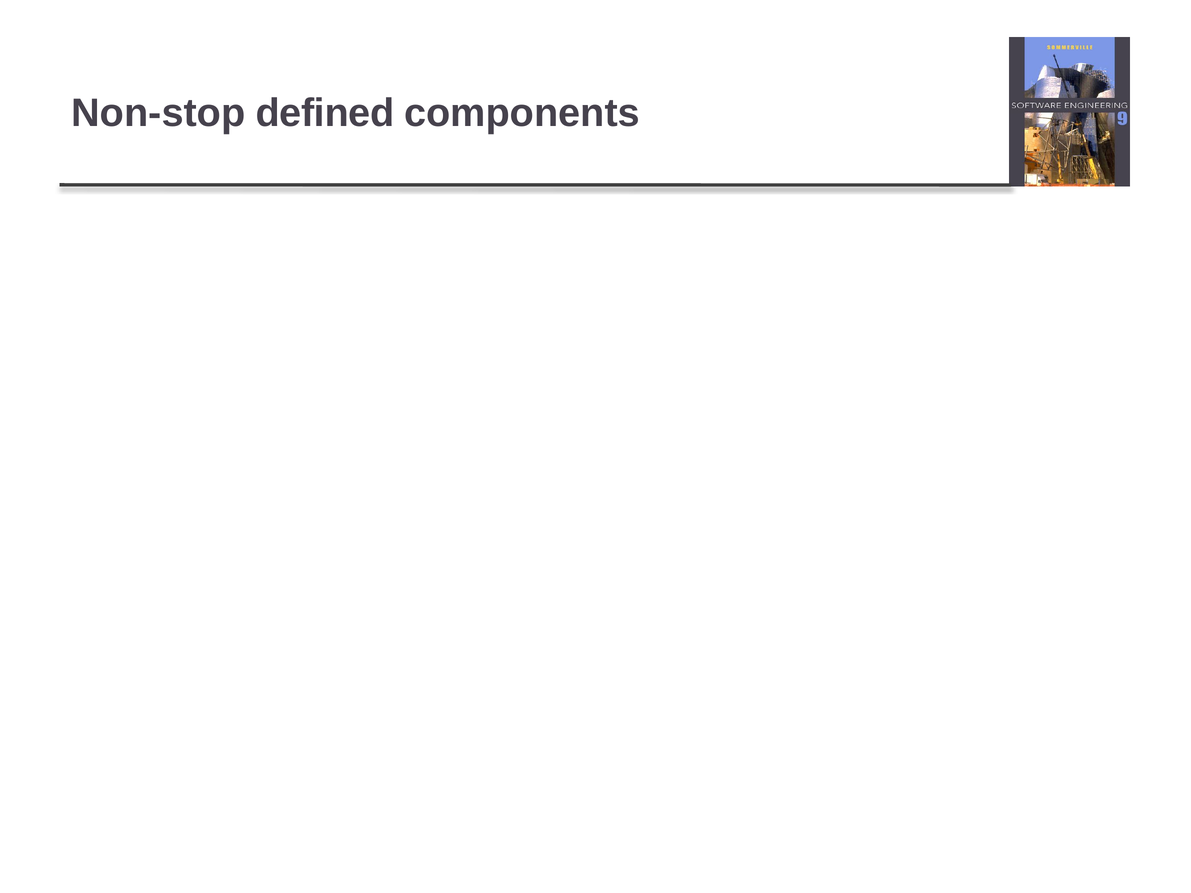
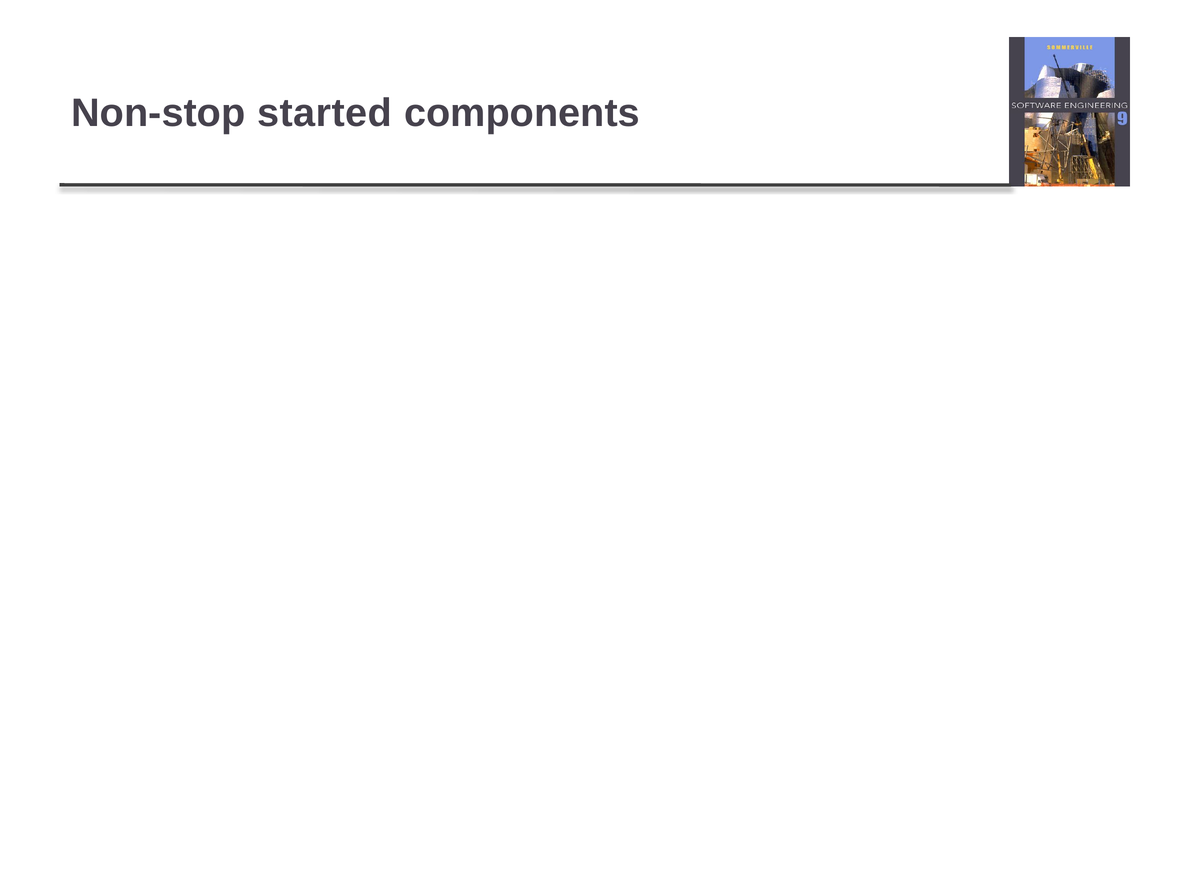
defined: defined -> started
